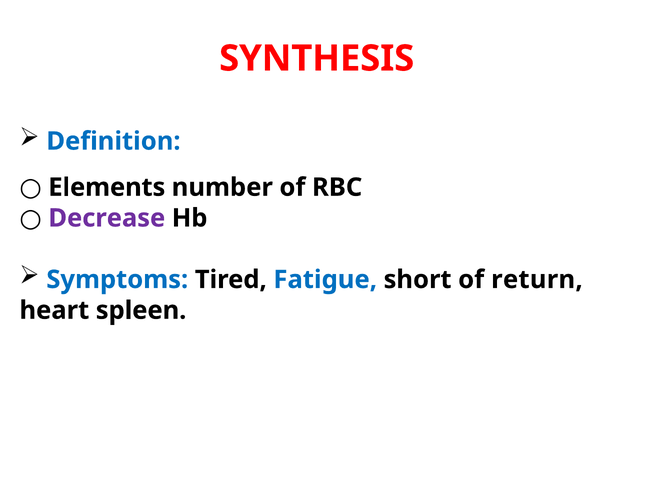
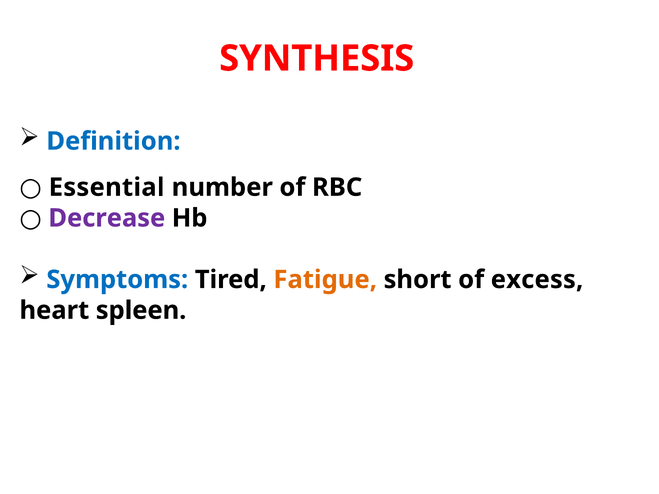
Elements: Elements -> Essential
Fatigue colour: blue -> orange
return: return -> excess
